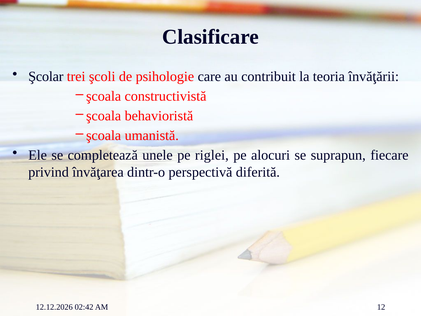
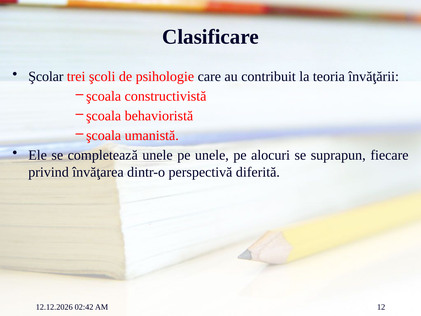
pe riglei: riglei -> unele
